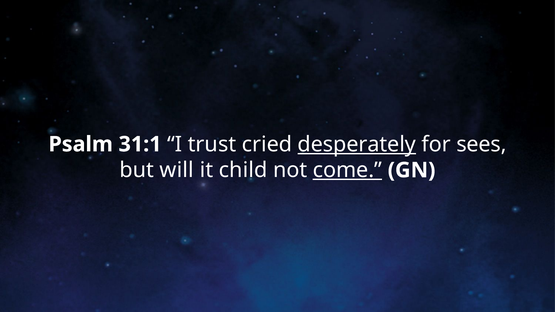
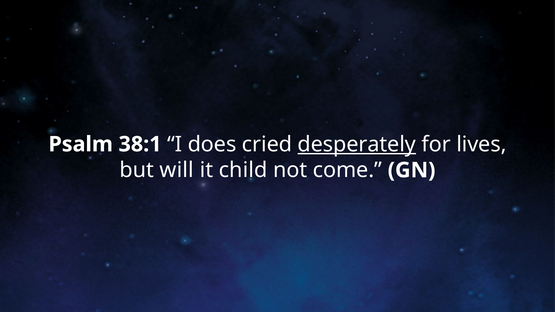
31:1: 31:1 -> 38:1
trust: trust -> does
sees: sees -> lives
come underline: present -> none
